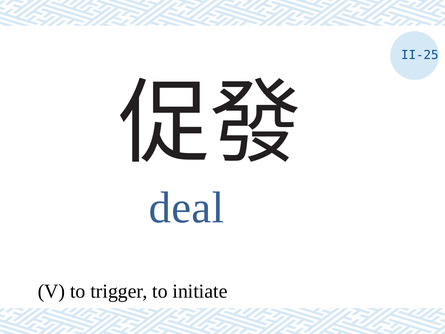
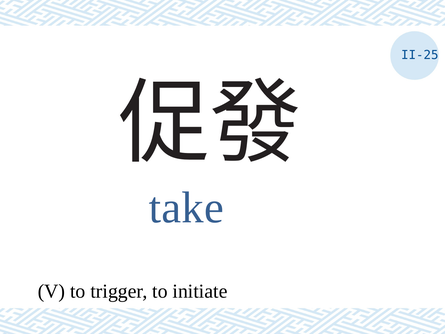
deal: deal -> take
